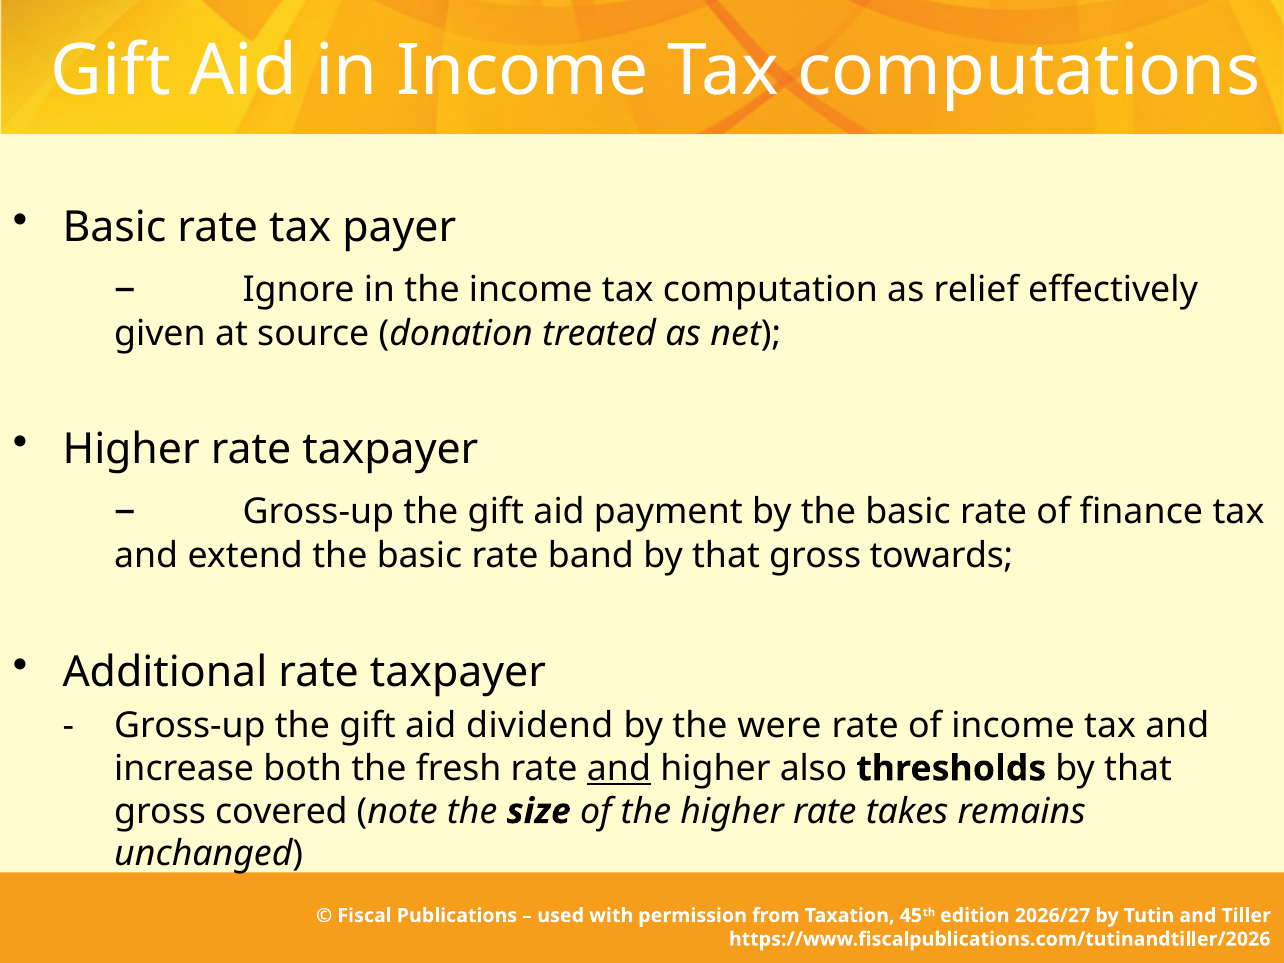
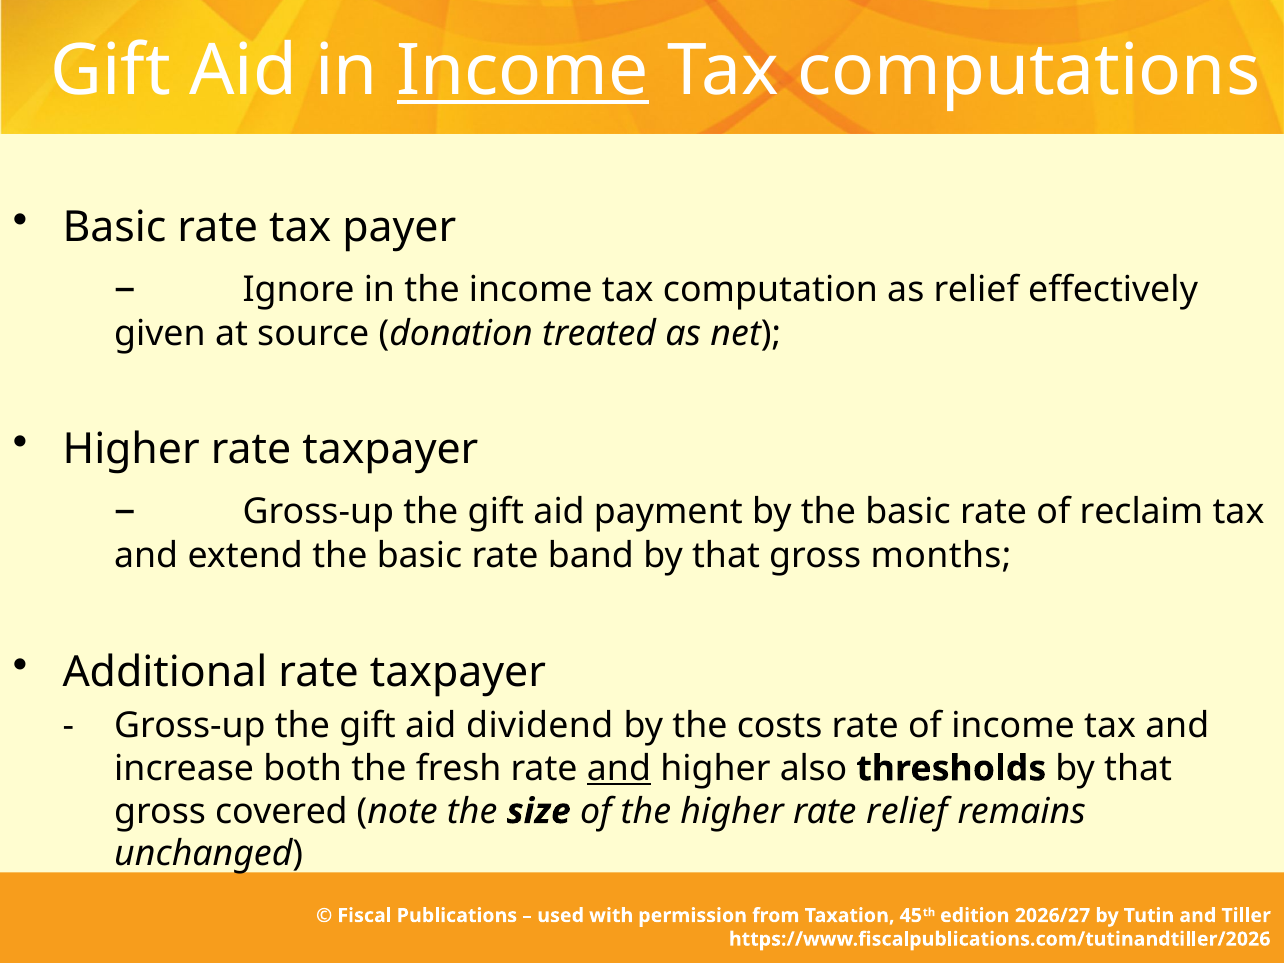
Income at (523, 71) underline: none -> present
finance: finance -> reclaim
towards: towards -> months
were: were -> costs
rate takes: takes -> relief
